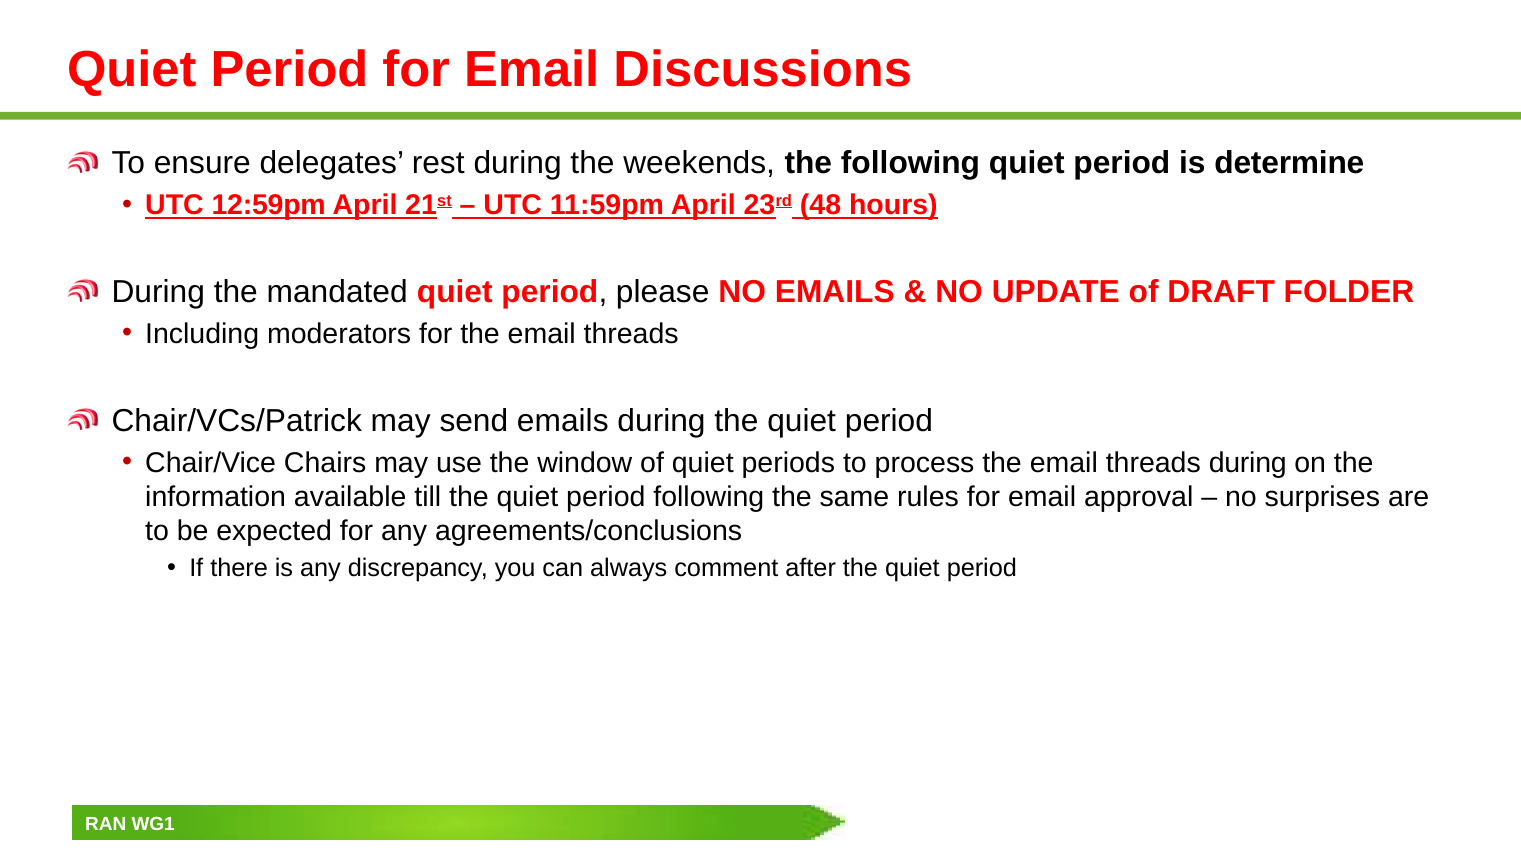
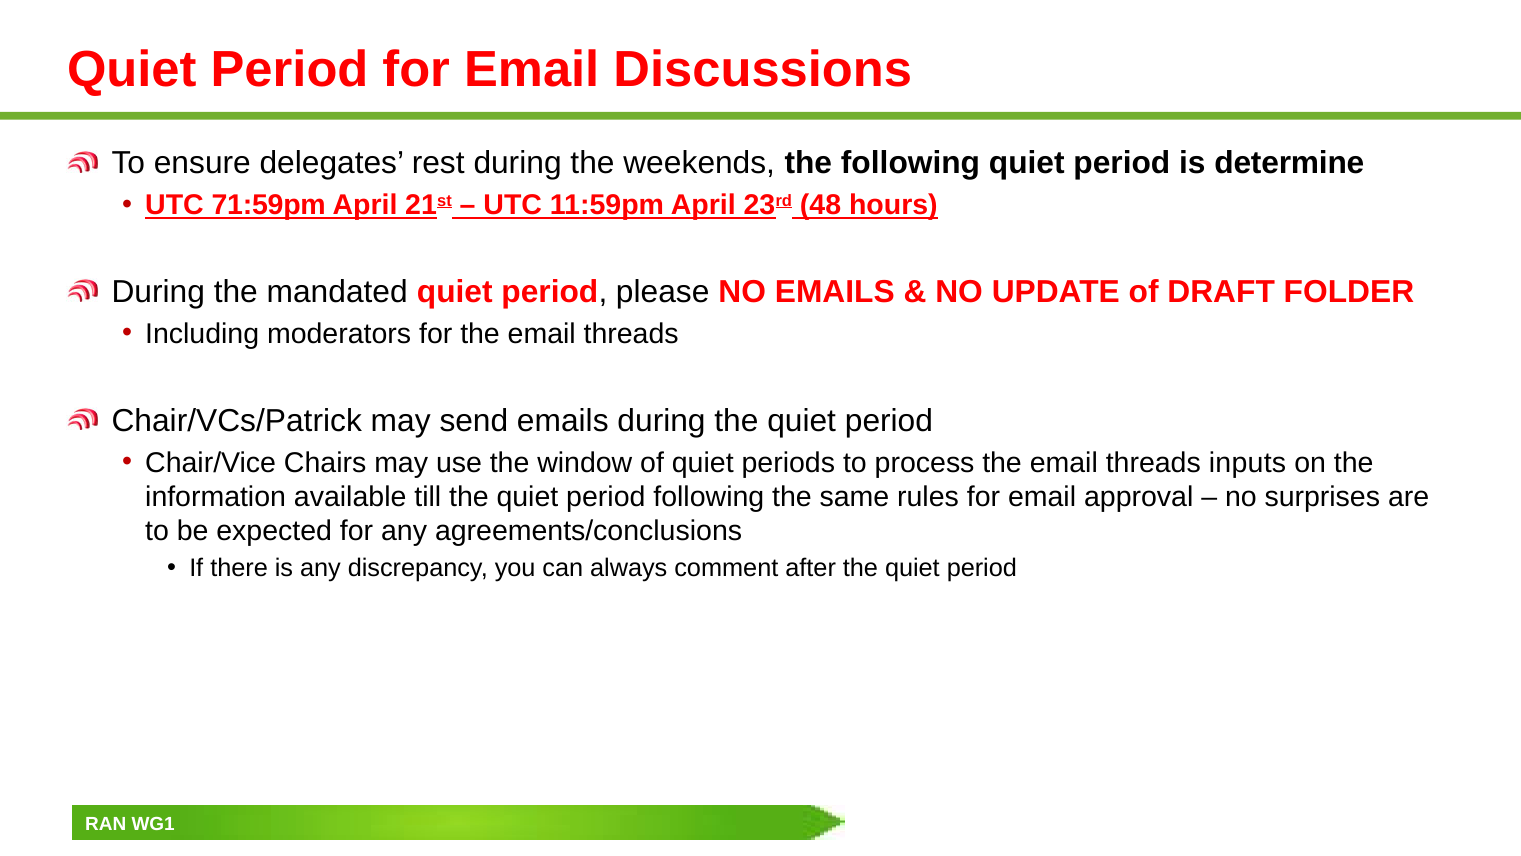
12:59pm: 12:59pm -> 71:59pm
threads during: during -> inputs
